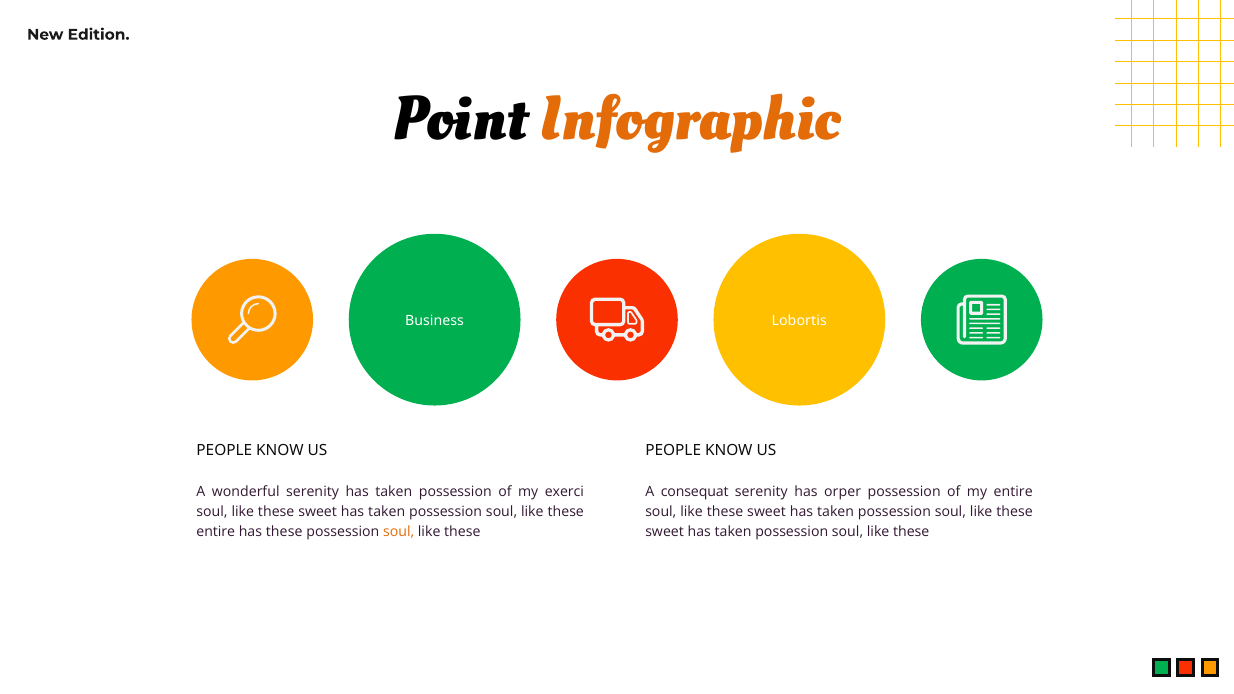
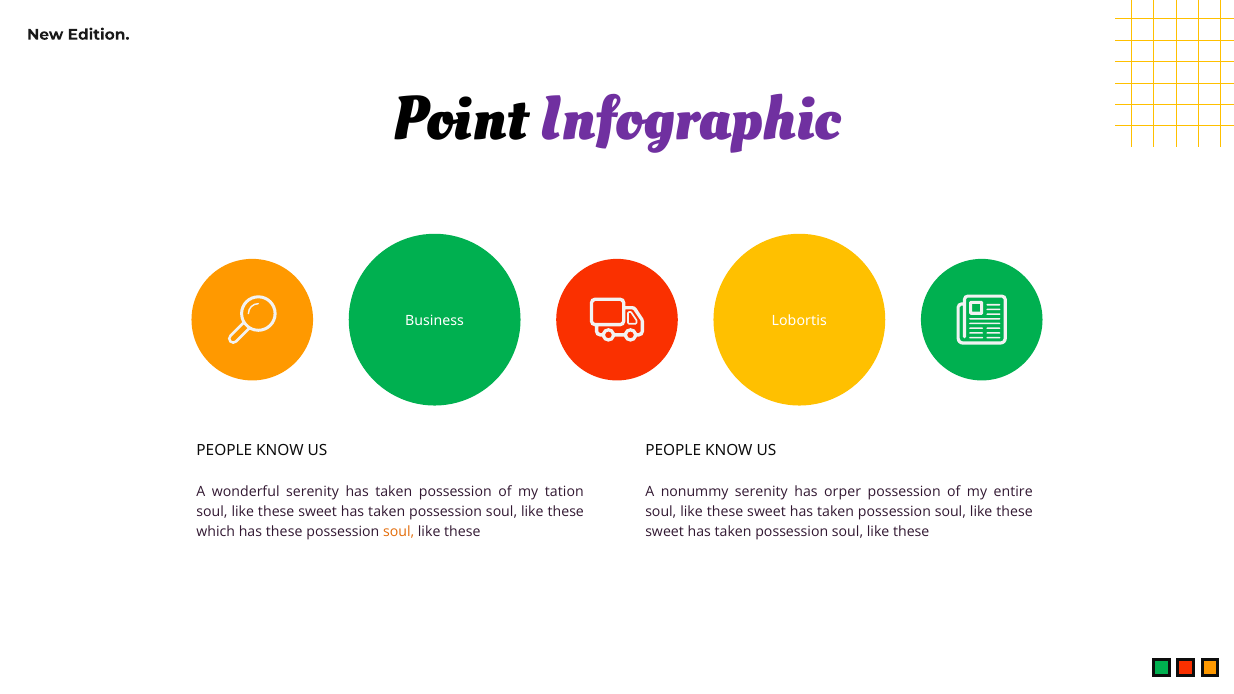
Infographic colour: orange -> purple
exerci: exerci -> tation
consequat: consequat -> nonummy
entire at (216, 532): entire -> which
